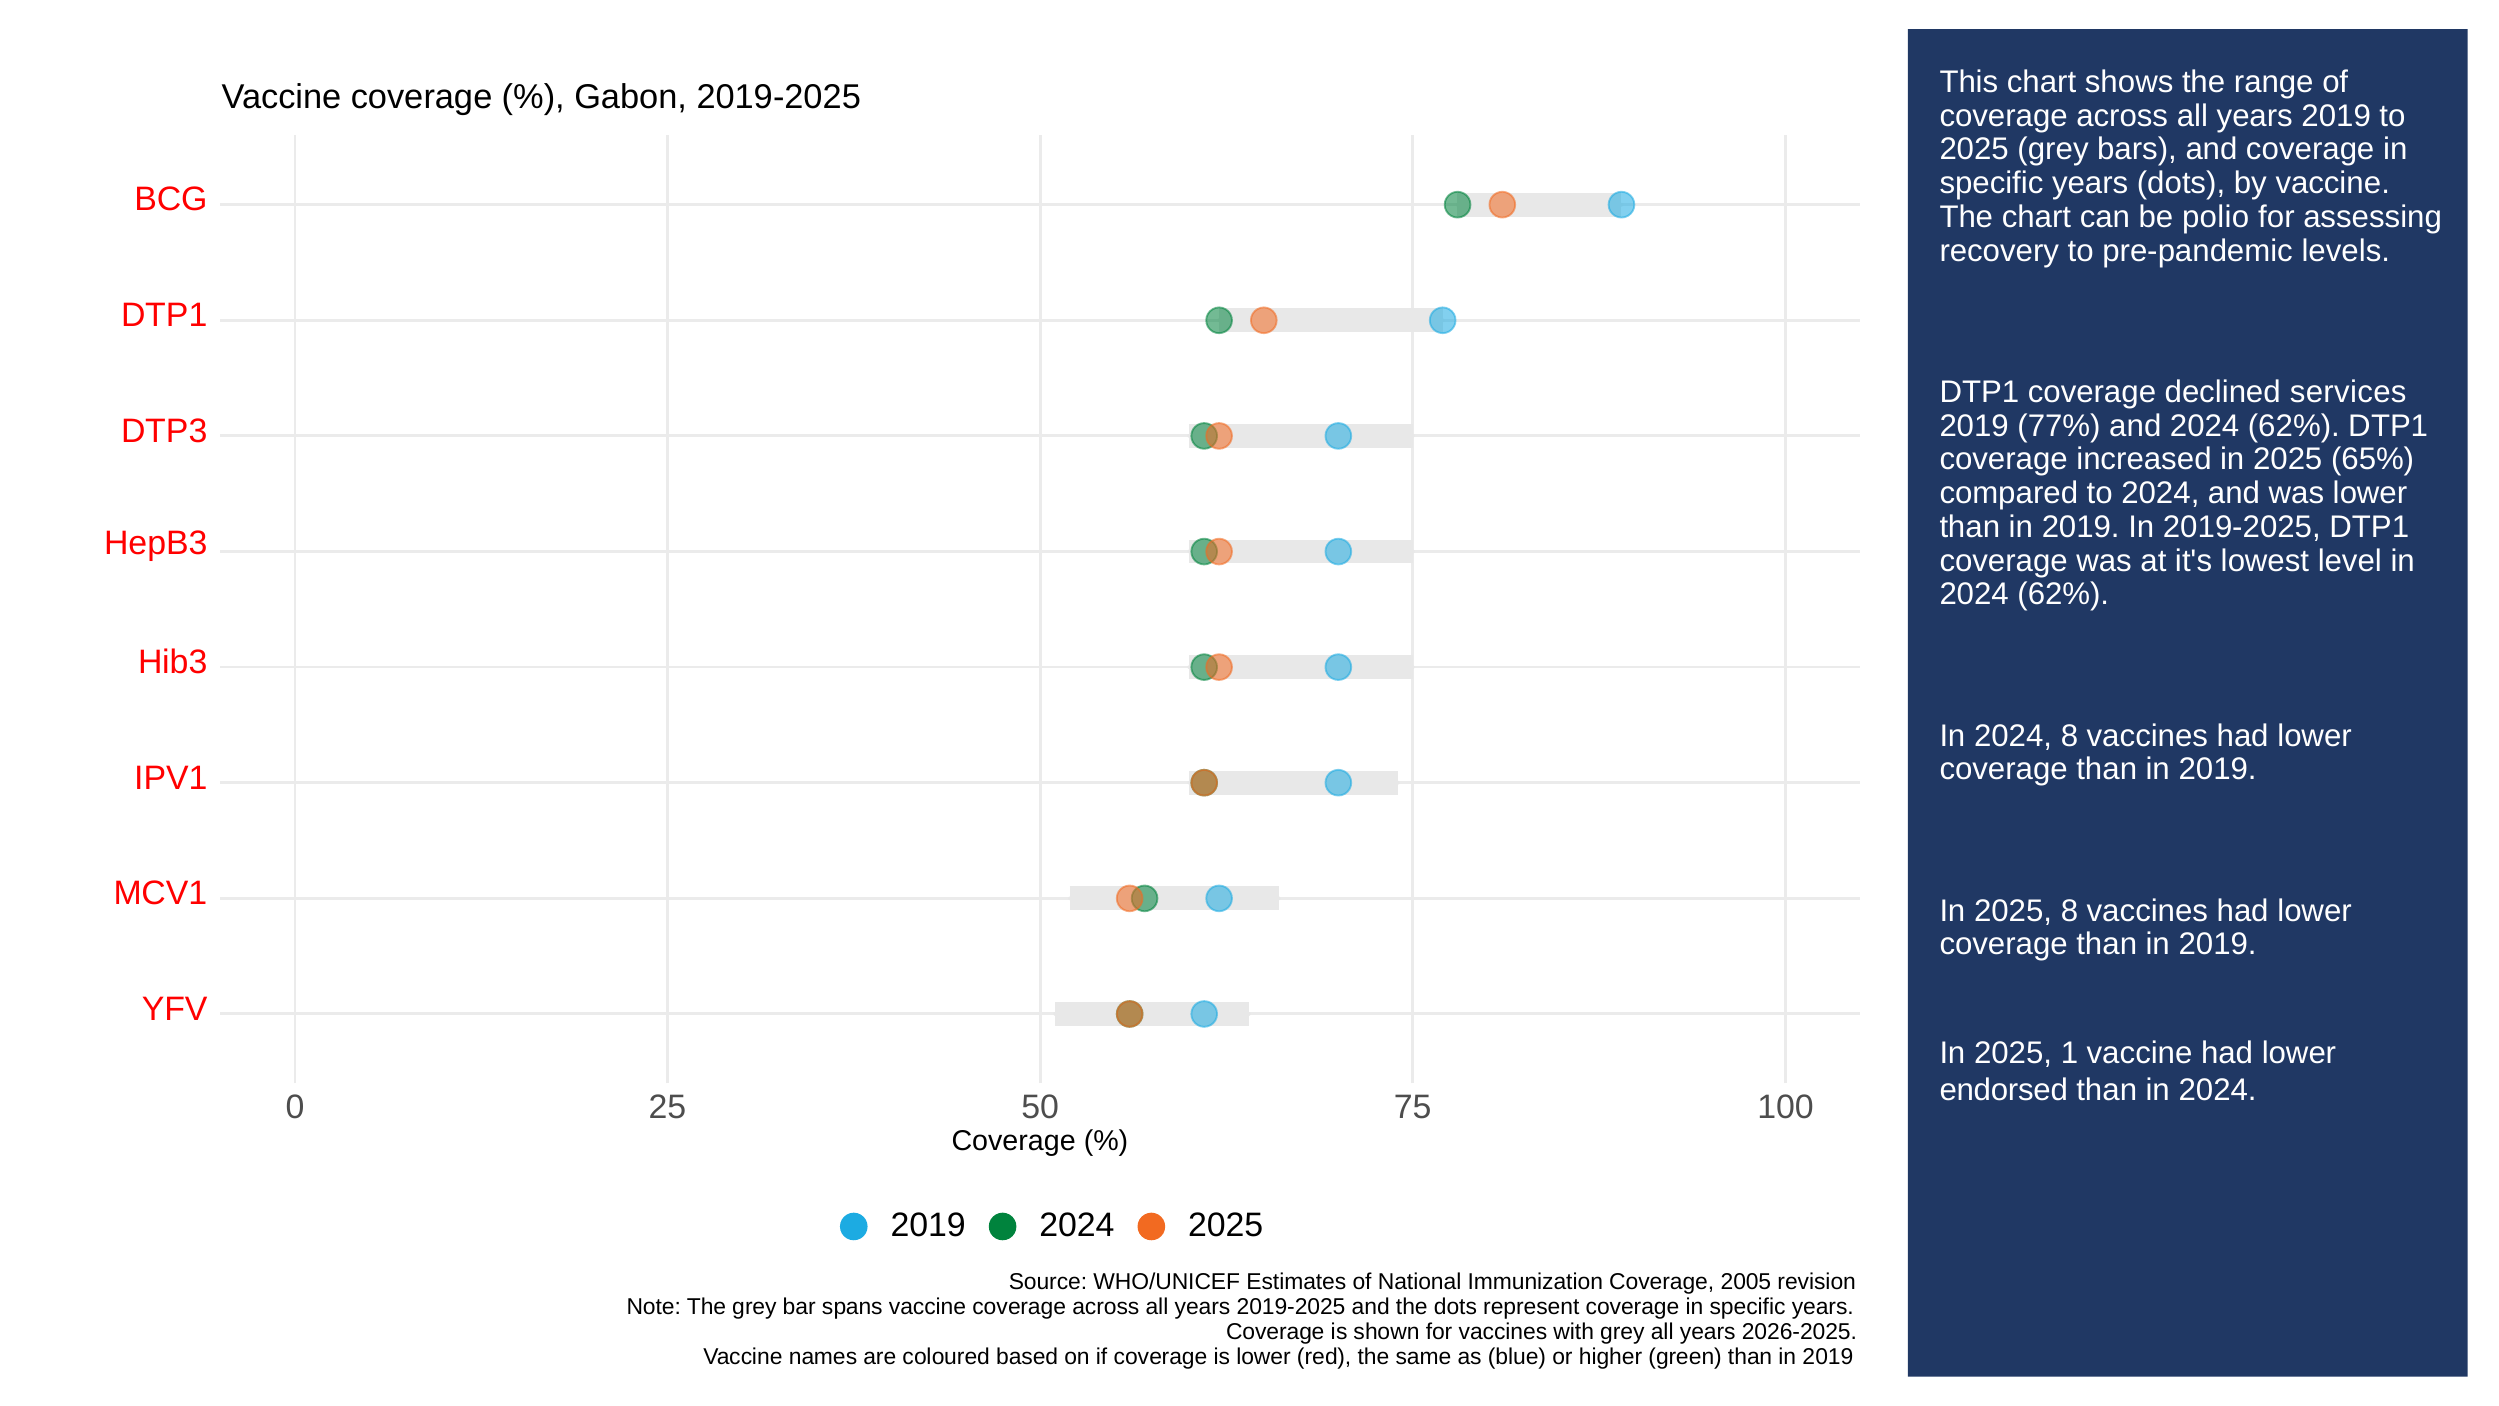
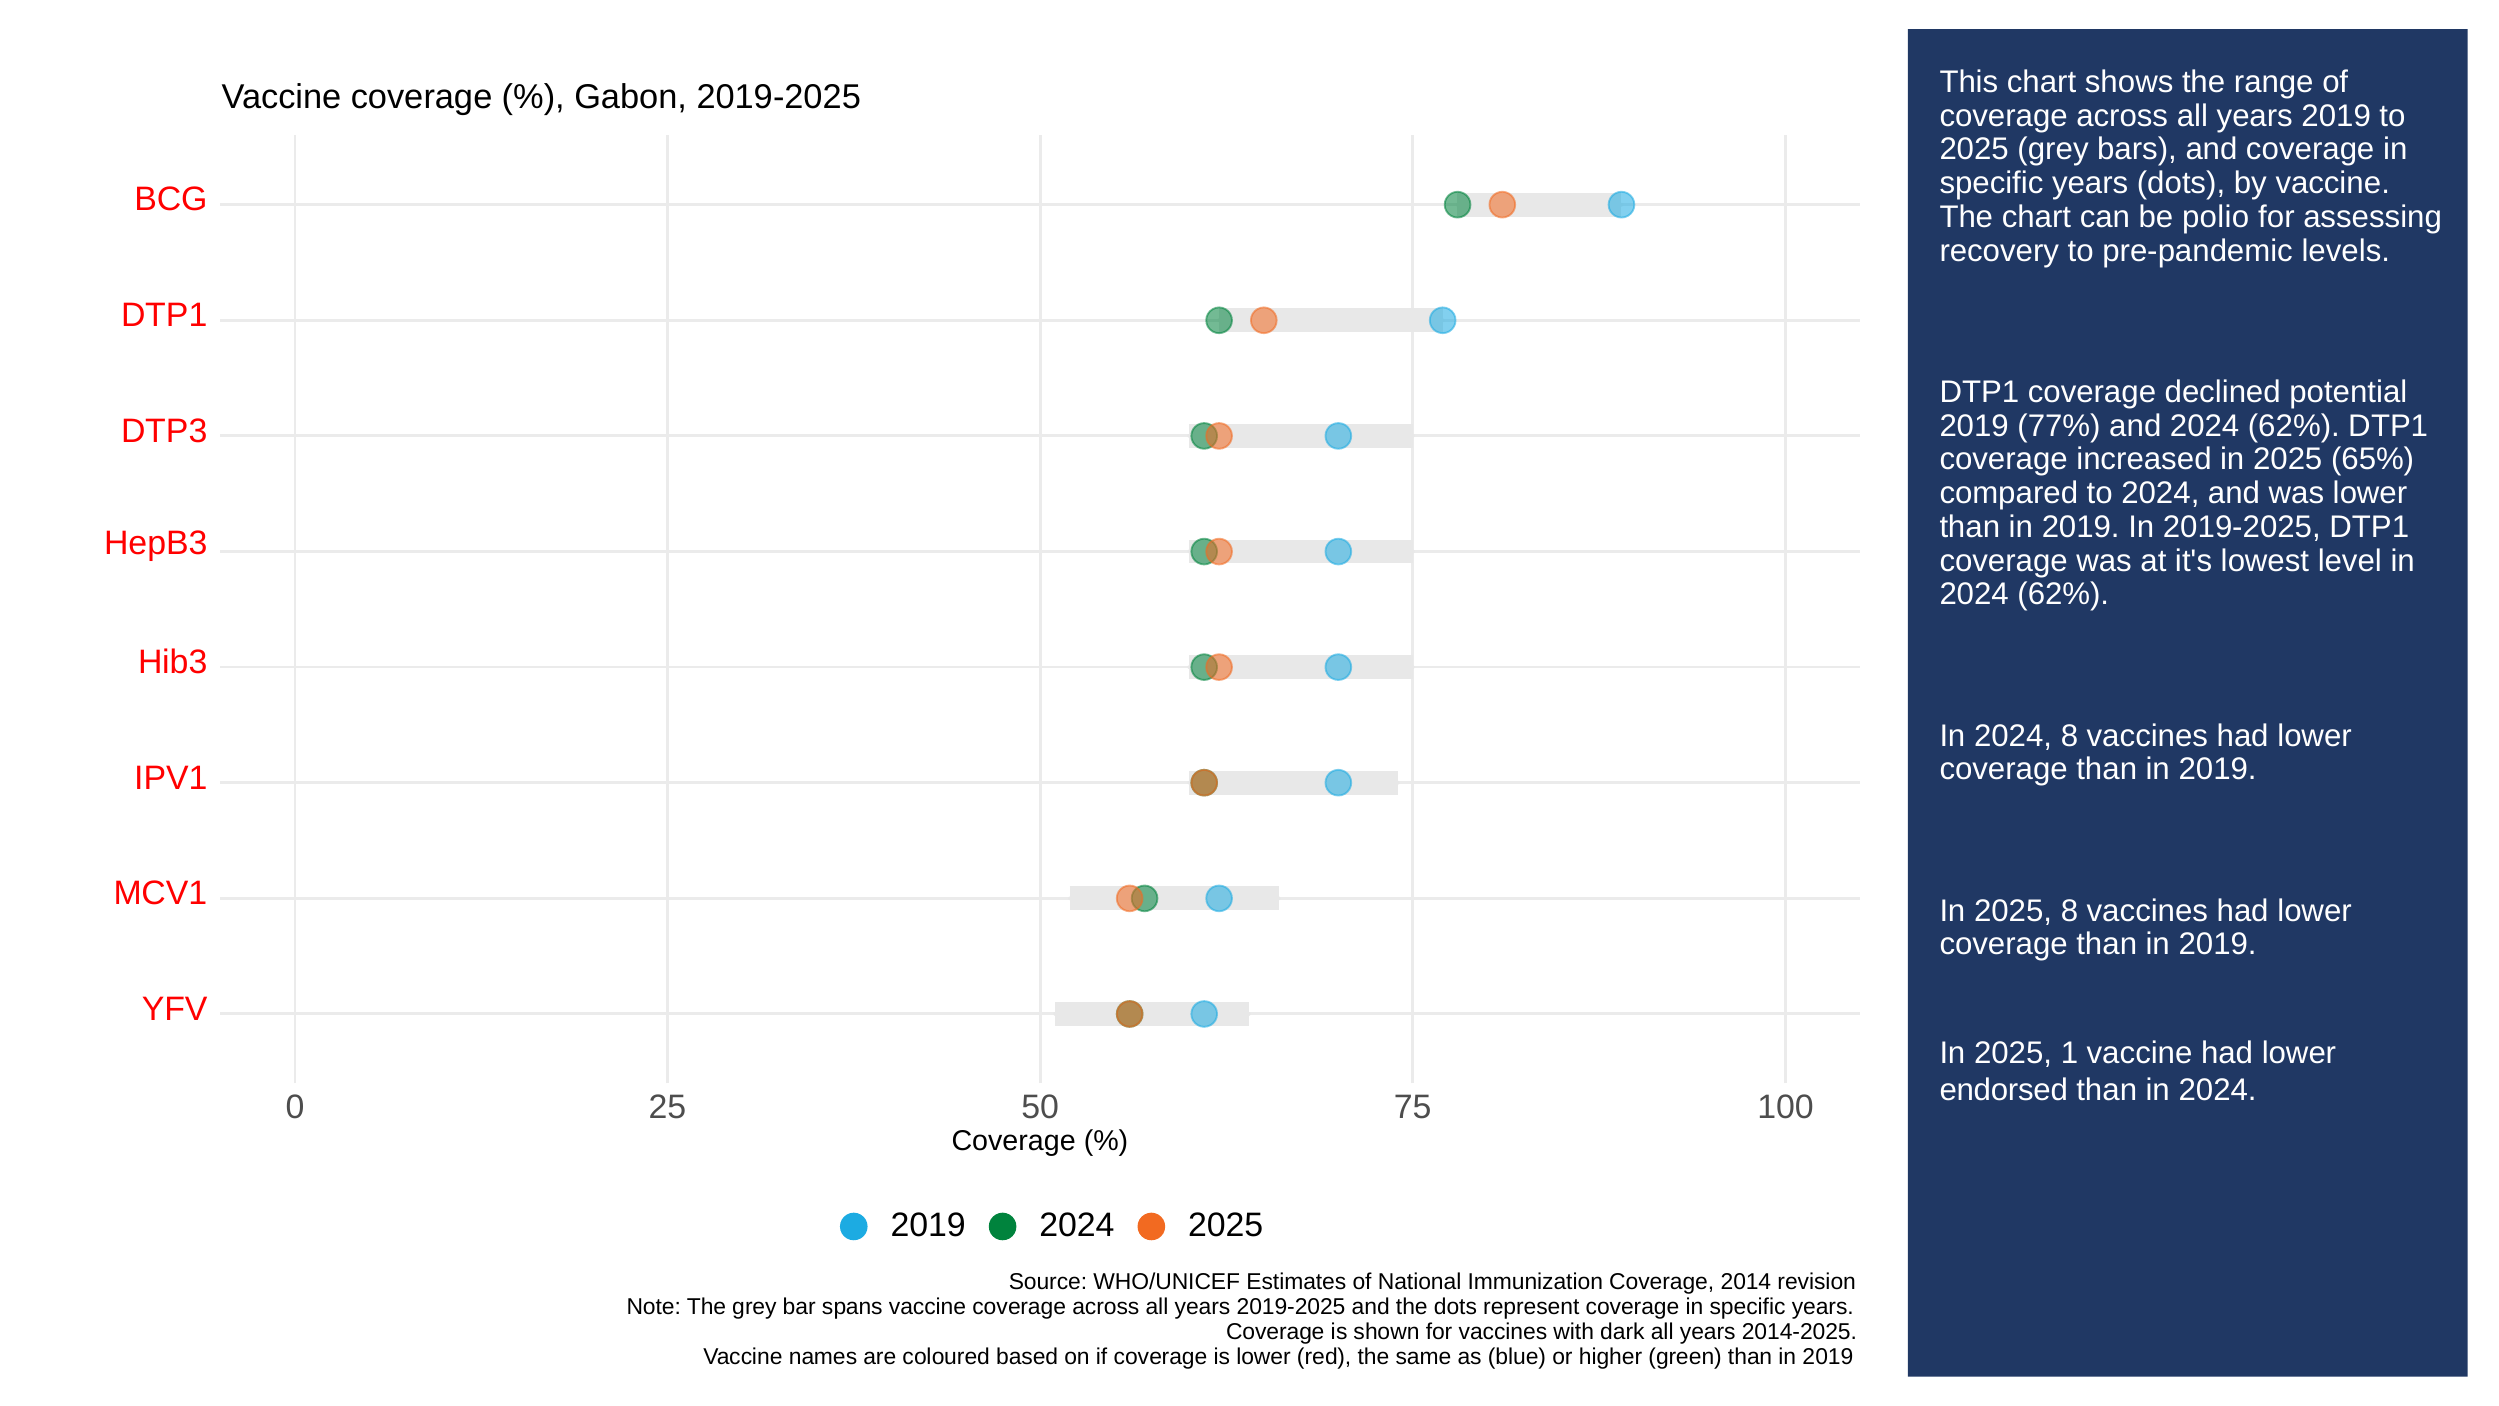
services: services -> potential
2005: 2005 -> 2014
with grey: grey -> dark
2026-2025: 2026-2025 -> 2014-2025
